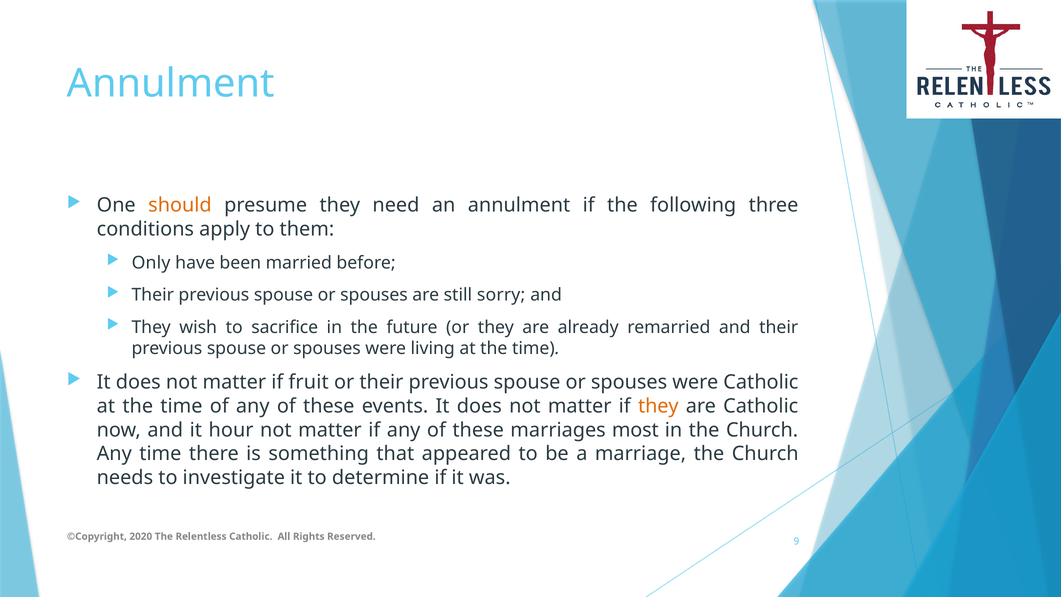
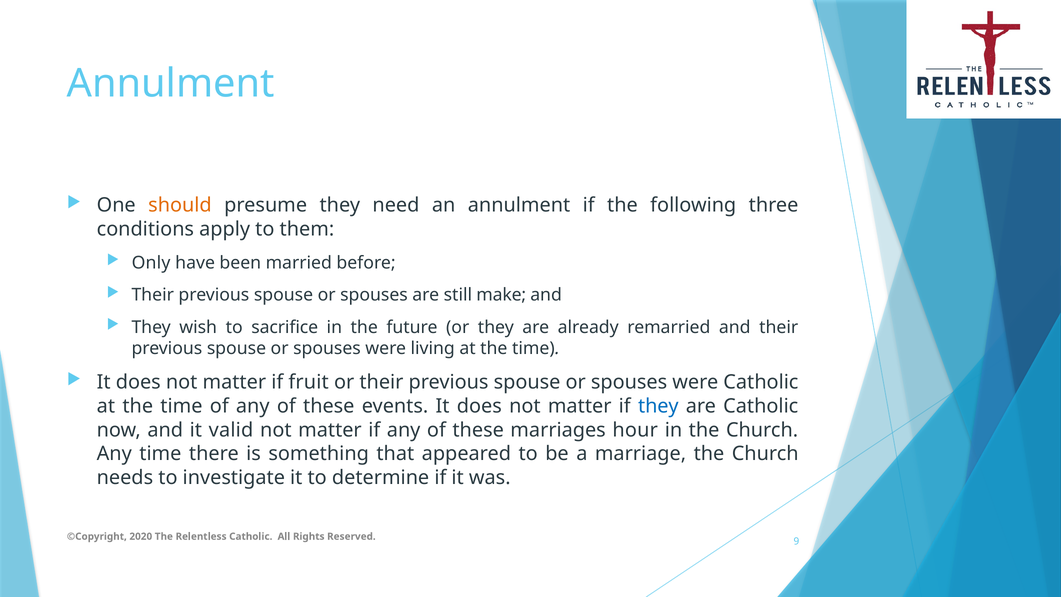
sorry: sorry -> make
they at (658, 406) colour: orange -> blue
hour: hour -> valid
most: most -> hour
